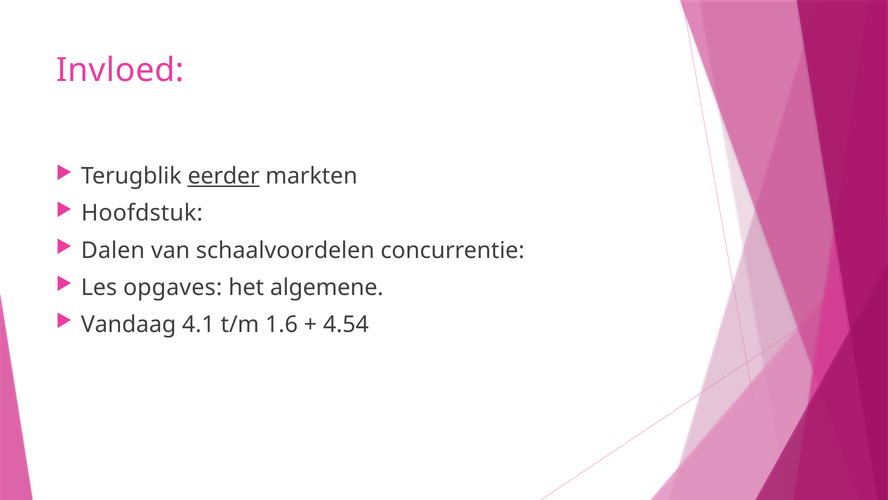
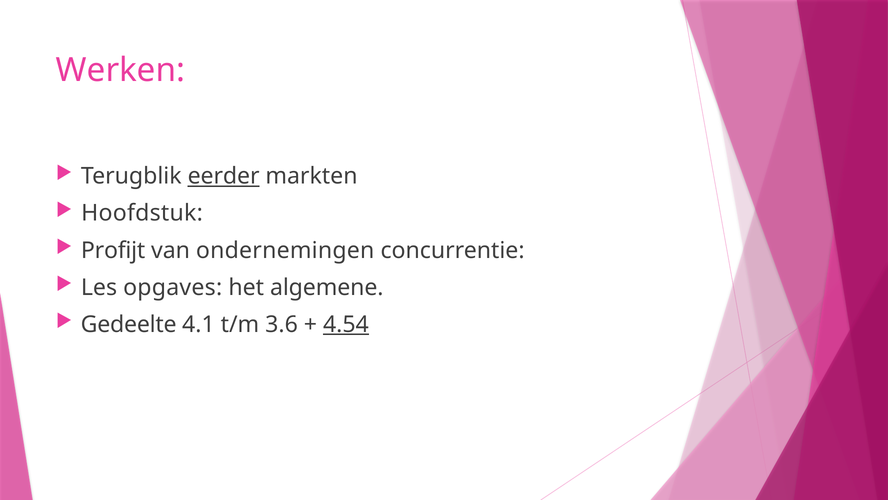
Invloed: Invloed -> Werken
Dalen: Dalen -> Profijt
schaalvoordelen: schaalvoordelen -> ondernemingen
Vandaag: Vandaag -> Gedeelte
1.6: 1.6 -> 3.6
4.54 underline: none -> present
